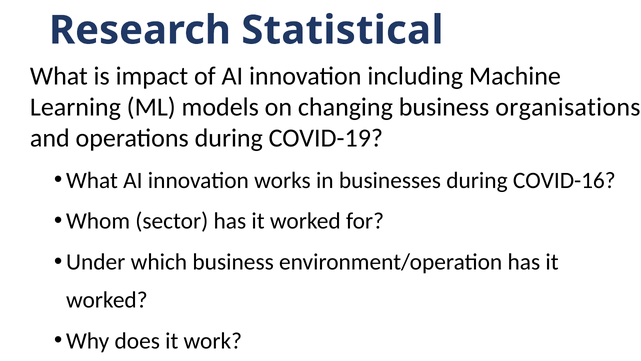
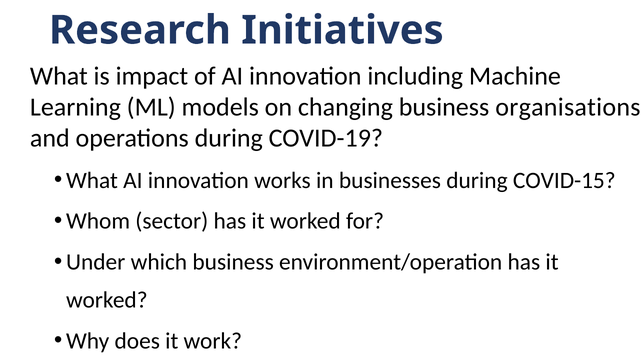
Statistical: Statistical -> Initiatives
COVID-16: COVID-16 -> COVID-15
